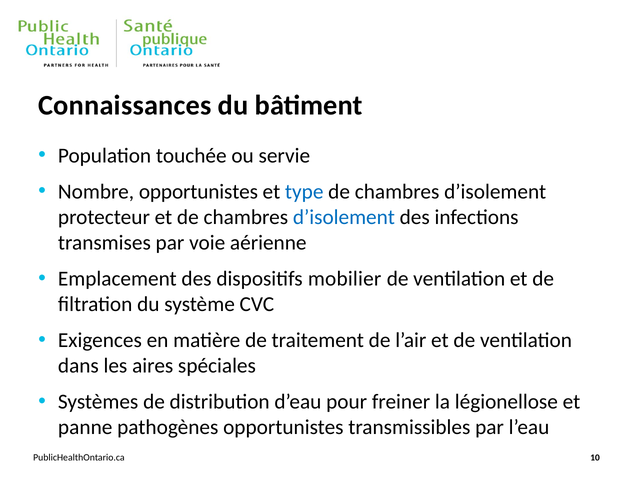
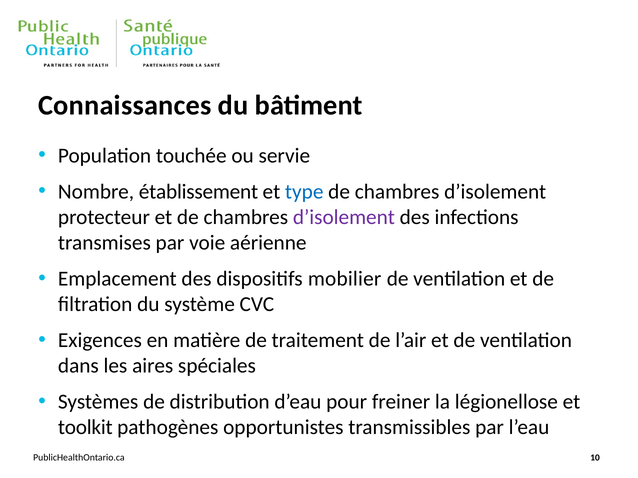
Nombre opportunistes: opportunistes -> établissement
d’isolement at (344, 217) colour: blue -> purple
panne: panne -> toolkit
